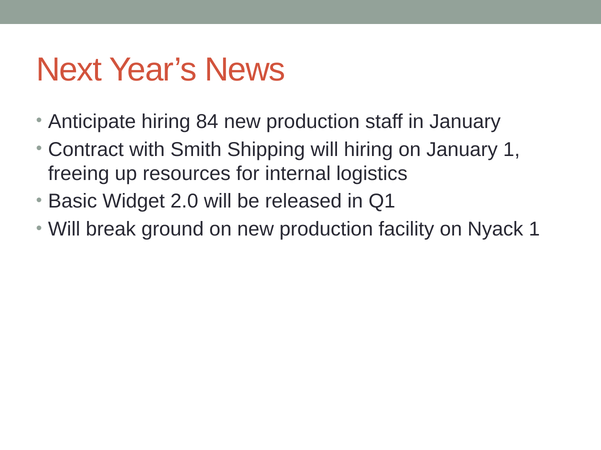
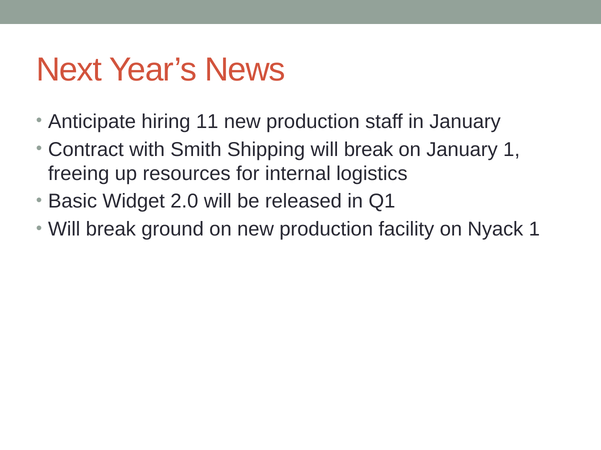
84: 84 -> 11
Shipping will hiring: hiring -> break
